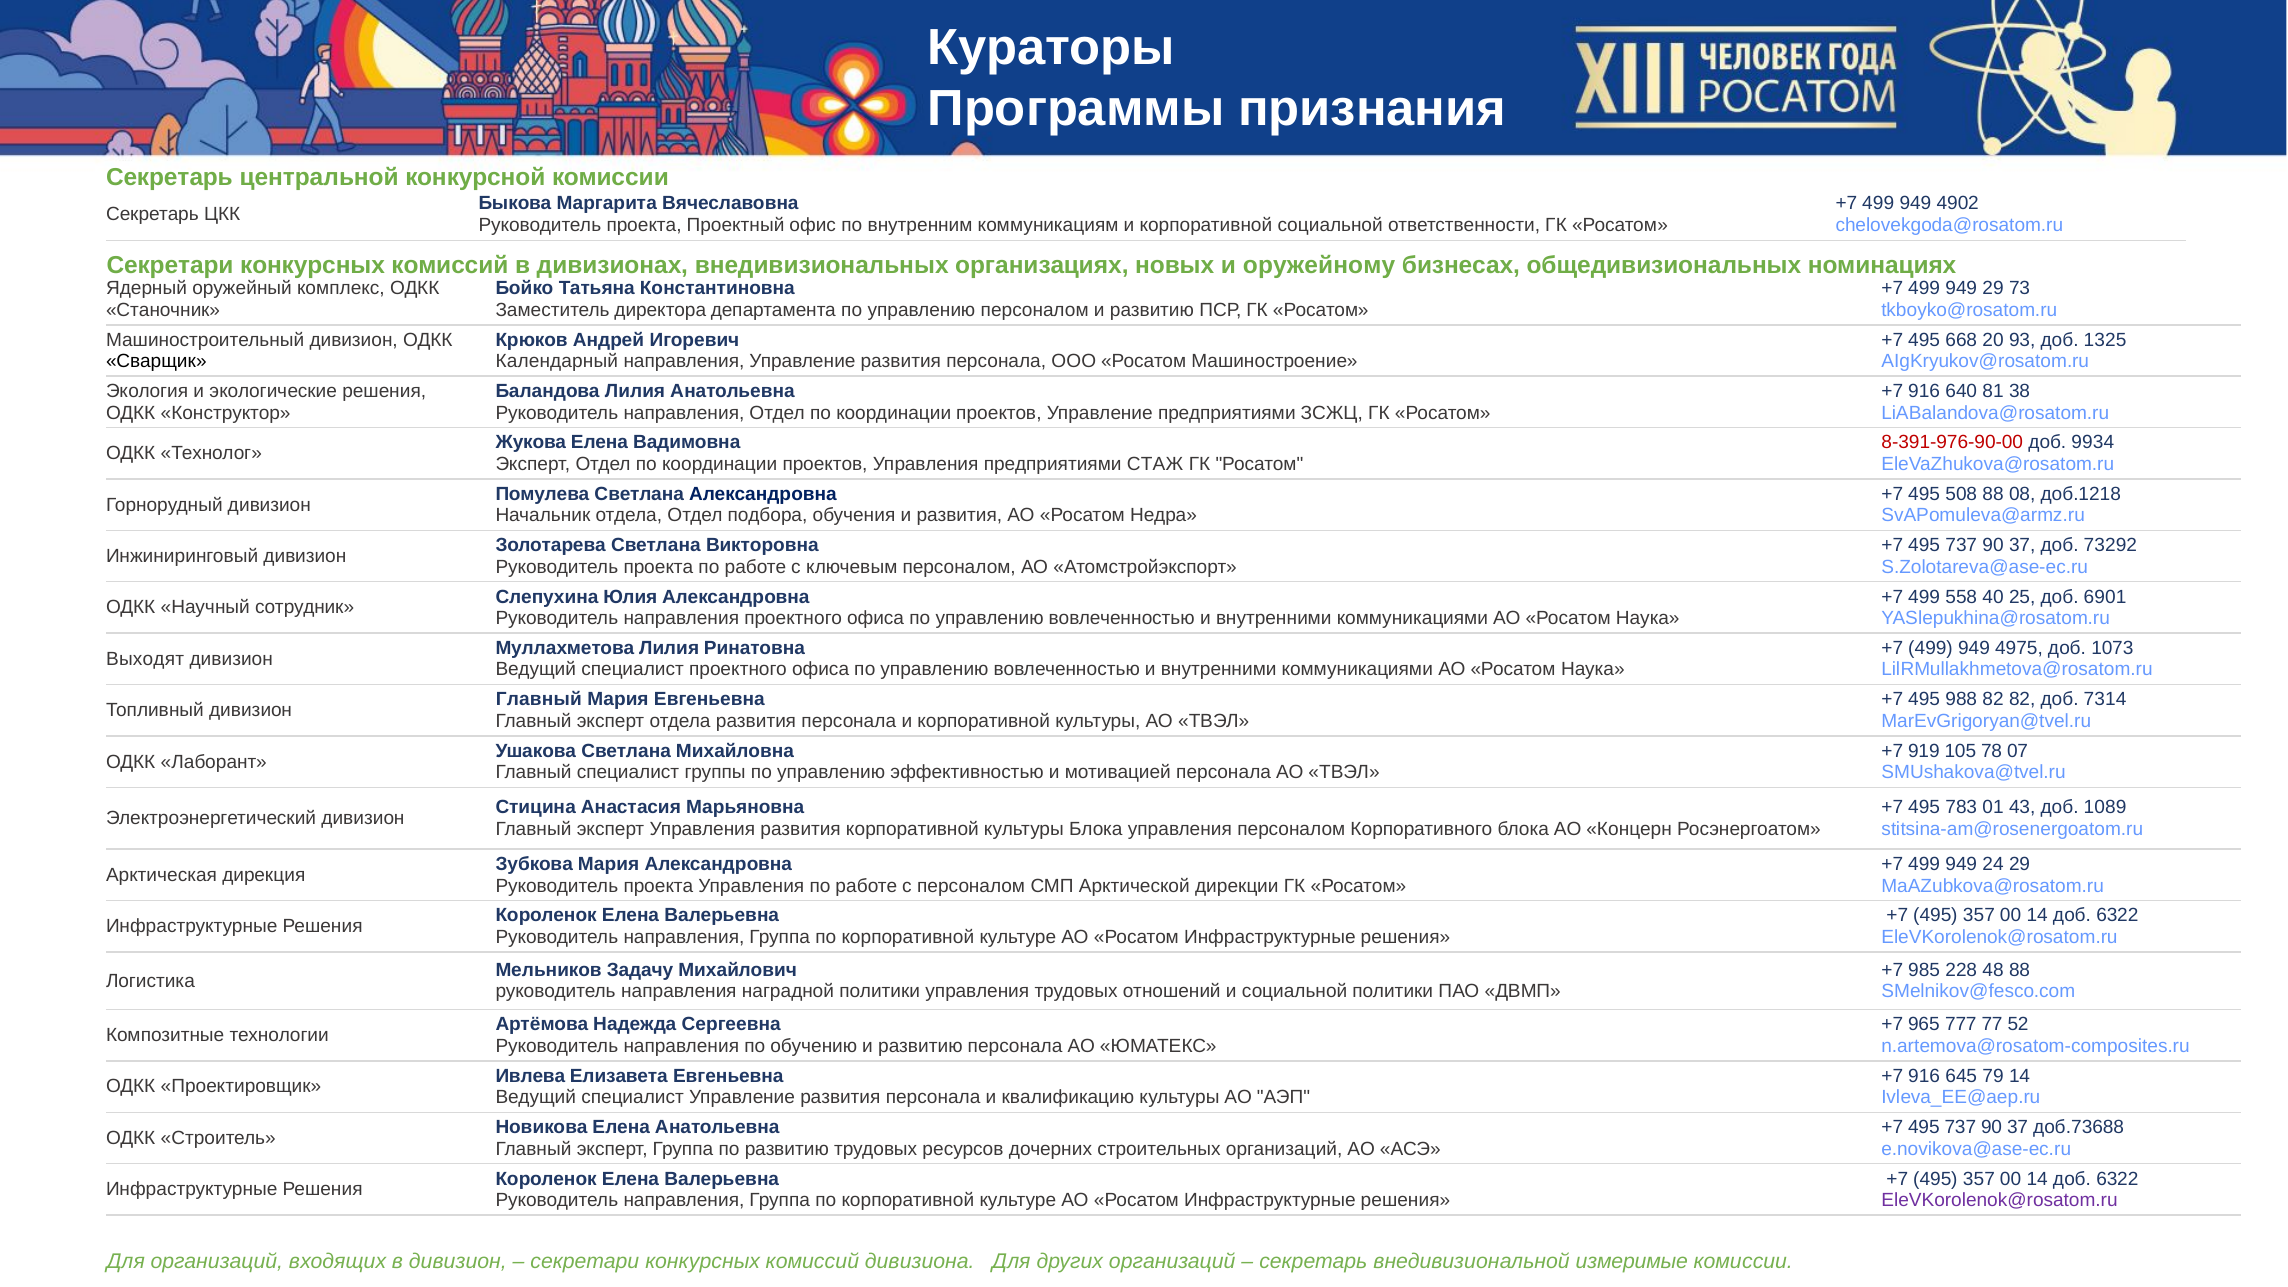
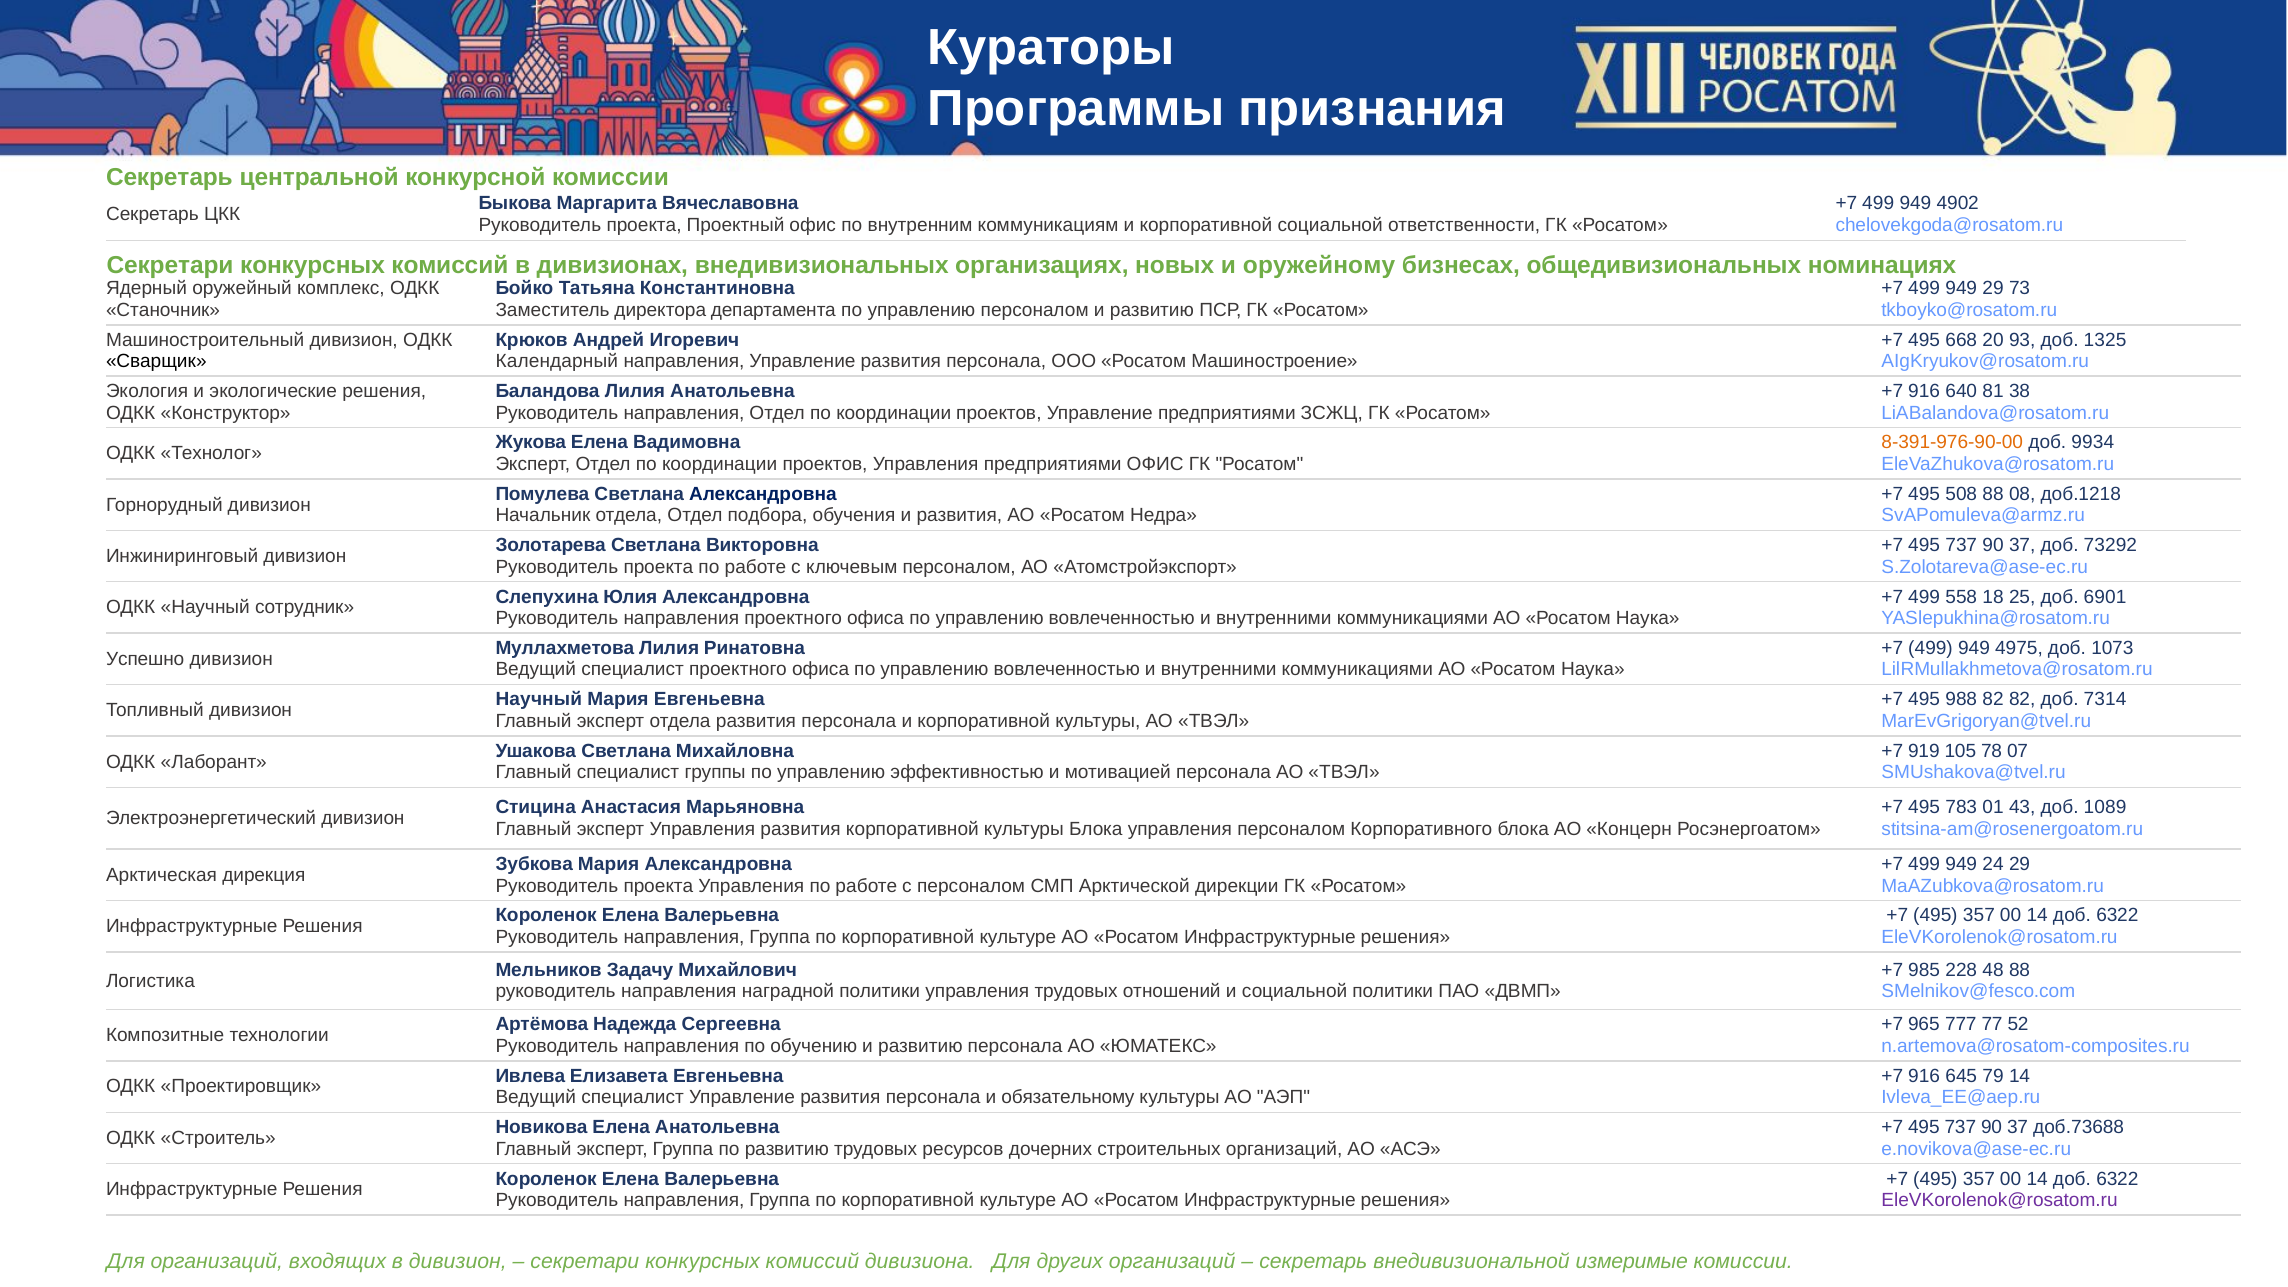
8-391-976-90-00 colour: red -> orange
предприятиями СТАЖ: СТАЖ -> ОФИС
40: 40 -> 18
Выходят: Выходят -> Успешно
Главный at (539, 700): Главный -> Научный
квалификацию: квалификацию -> обязательному
